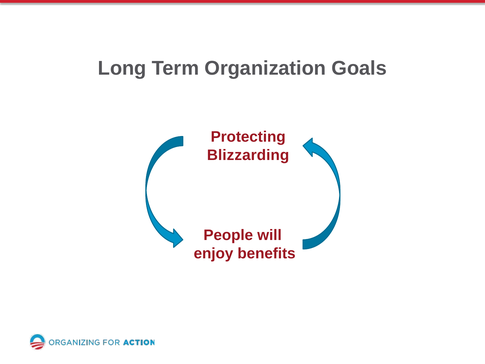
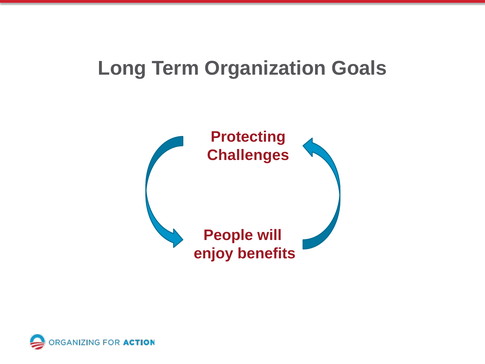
Blizzarding: Blizzarding -> Challenges
